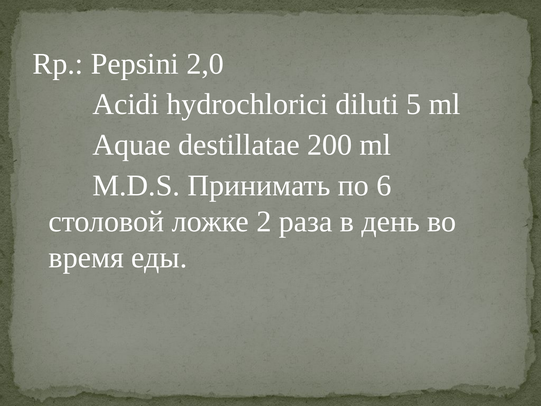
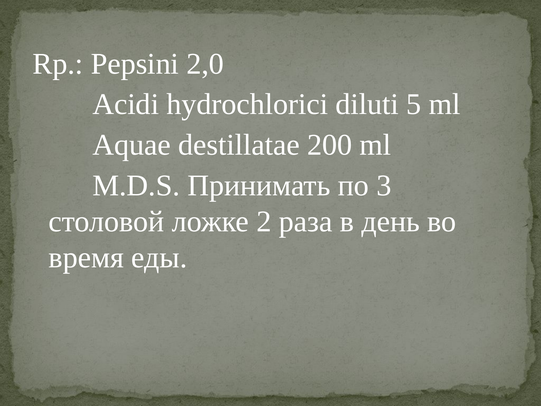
6: 6 -> 3
